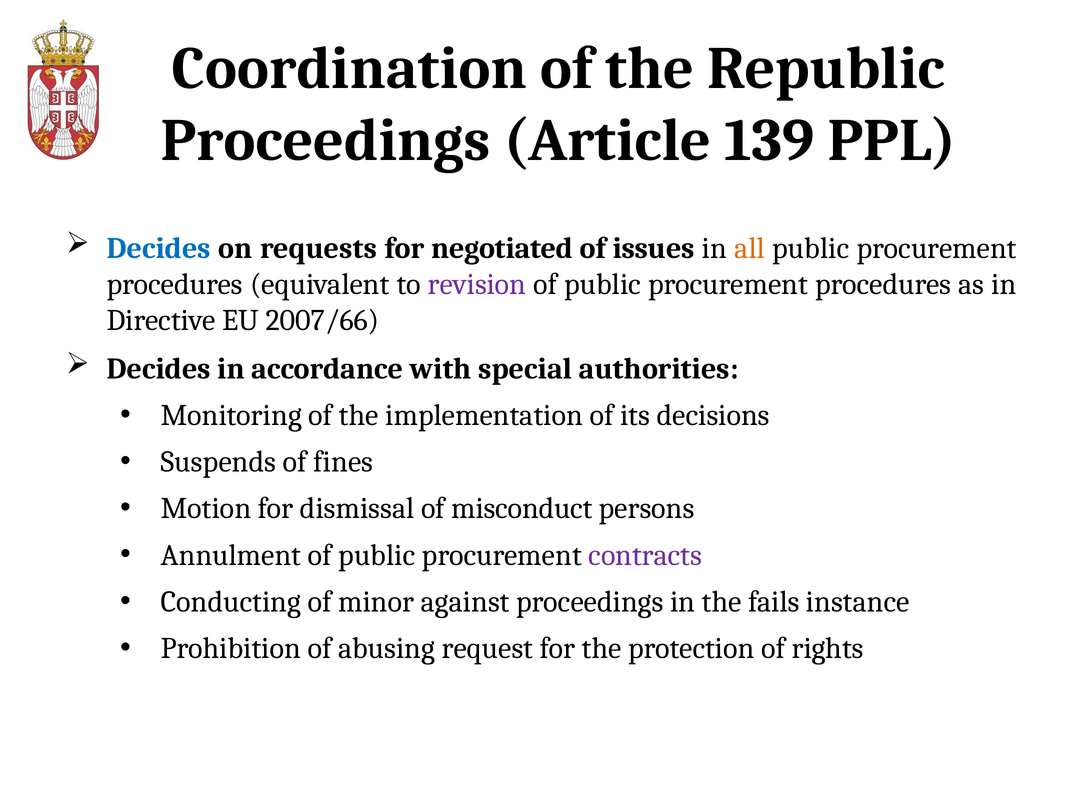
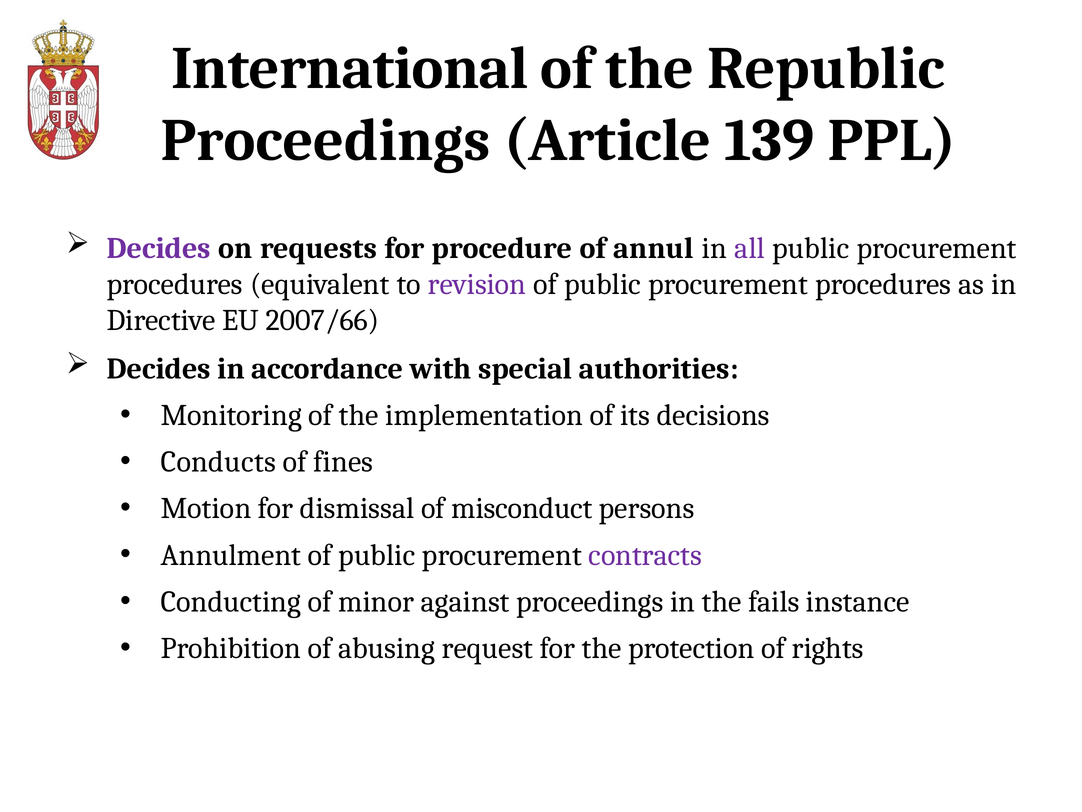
Coordination: Coordination -> International
Decides at (159, 248) colour: blue -> purple
negotiated: negotiated -> procedure
issues: issues -> annul
all colour: orange -> purple
Suspends: Suspends -> Conducts
